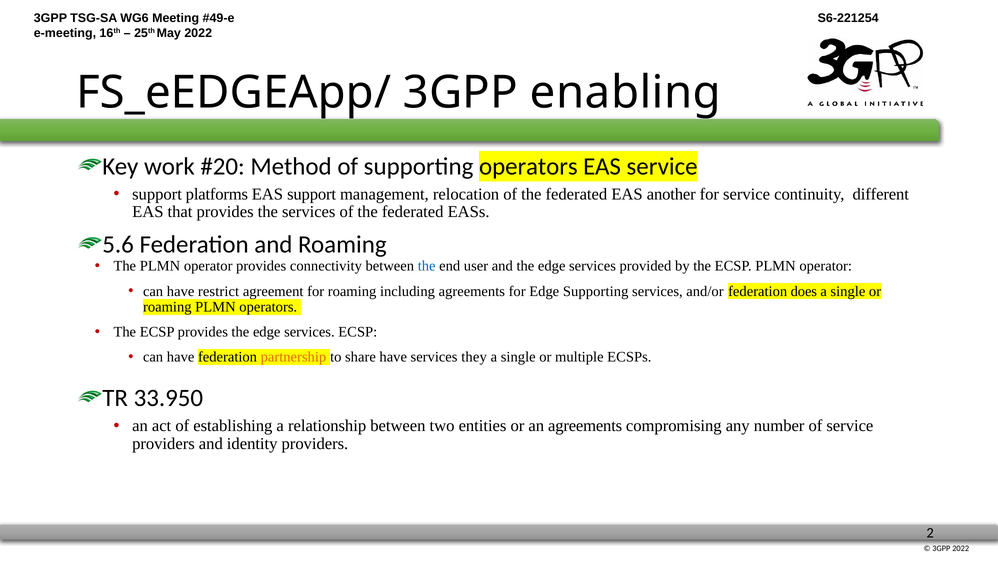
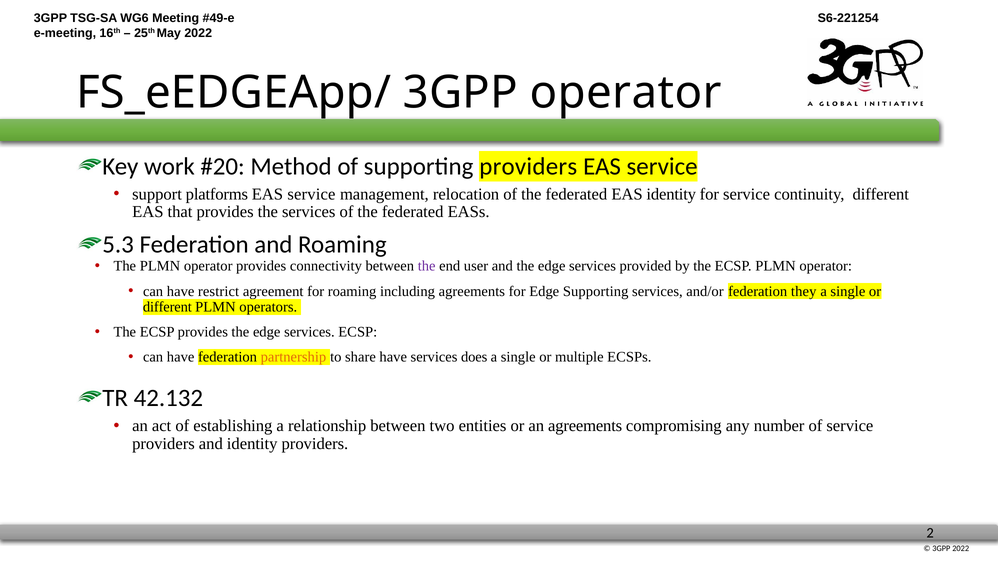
3GPP enabling: enabling -> operator
supporting operators: operators -> providers
support at (312, 194): support -> service
EAS another: another -> identity
5.6: 5.6 -> 5.3
the at (427, 266) colour: blue -> purple
does: does -> they
roaming at (167, 307): roaming -> different
they: they -> does
33.950: 33.950 -> 42.132
